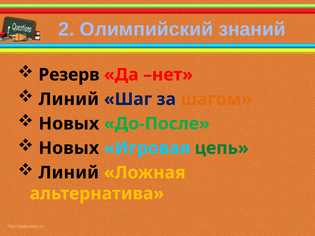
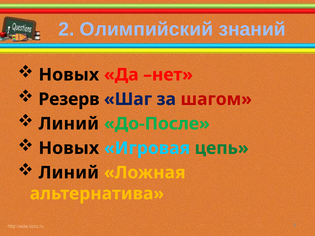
Резерв at (69, 75): Резерв -> Новых
Линий at (69, 99): Линий -> Резерв
шагом colour: orange -> red
Новых at (69, 124): Новых -> Линий
